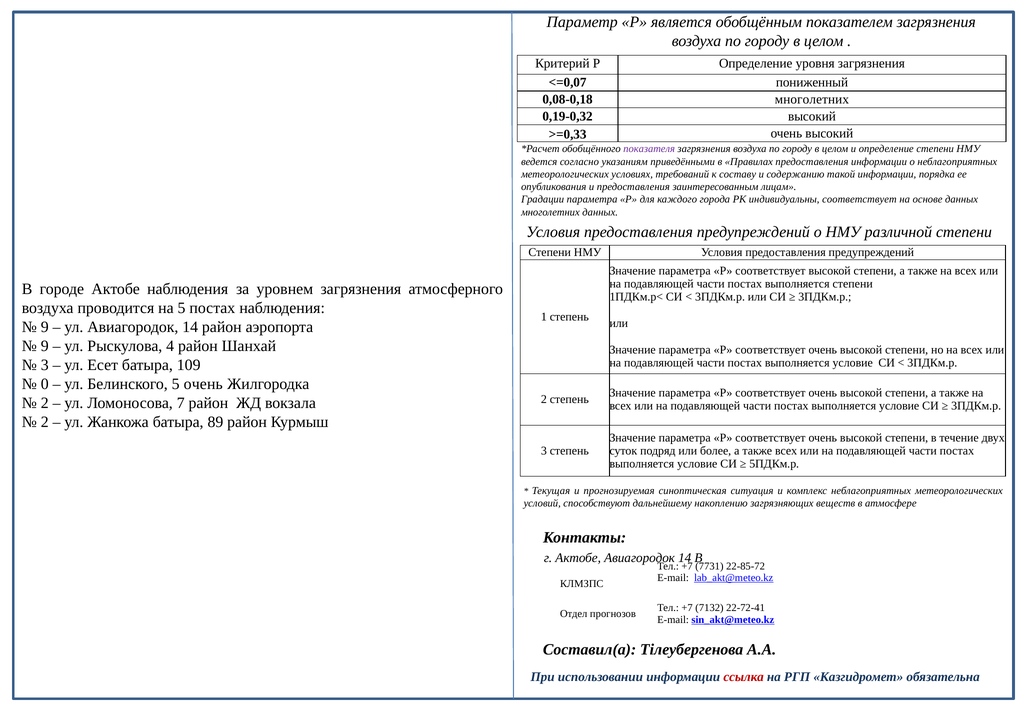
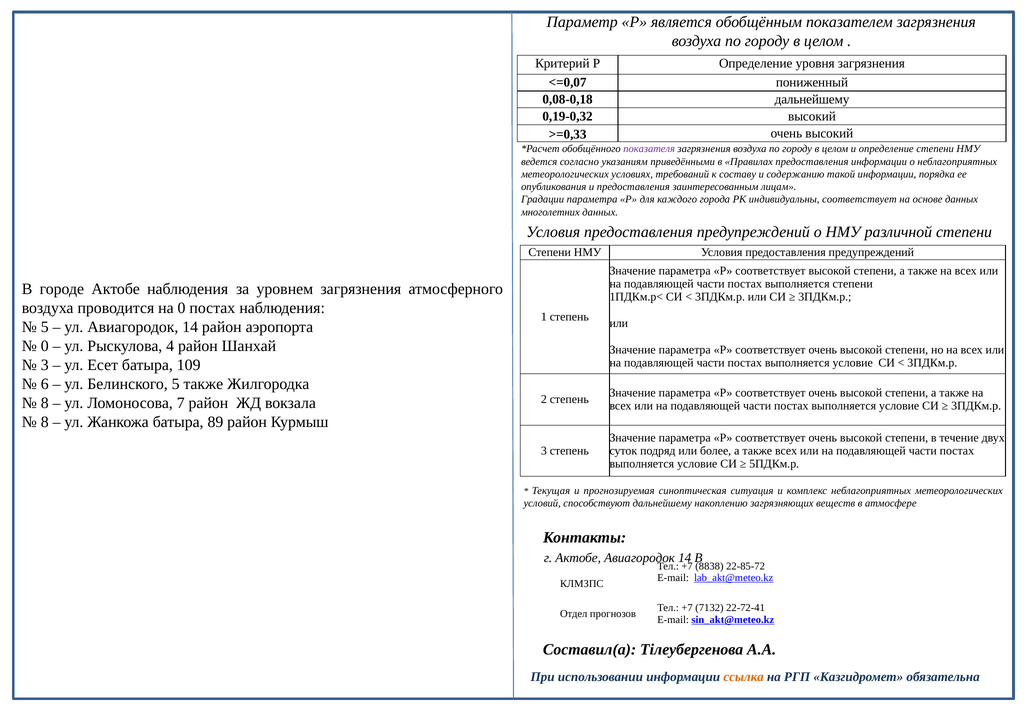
0,08-0,18 многолетних: многолетних -> дальнейшему
на 5: 5 -> 0
9 at (45, 327): 9 -> 5
9 at (45, 346): 9 -> 0
0: 0 -> 6
5 очень: очень -> также
2 at (45, 403): 2 -> 8
2 at (45, 422): 2 -> 8
7731: 7731 -> 8838
ссылка colour: red -> orange
